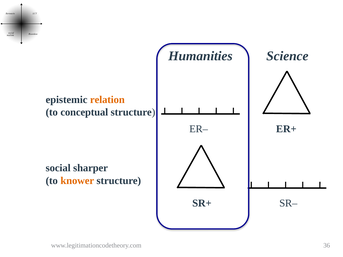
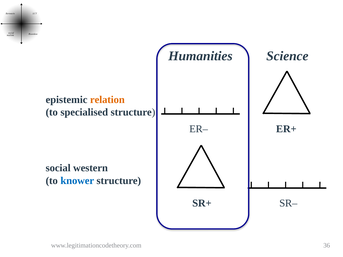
conceptual: conceptual -> specialised
sharper: sharper -> western
knower colour: orange -> blue
